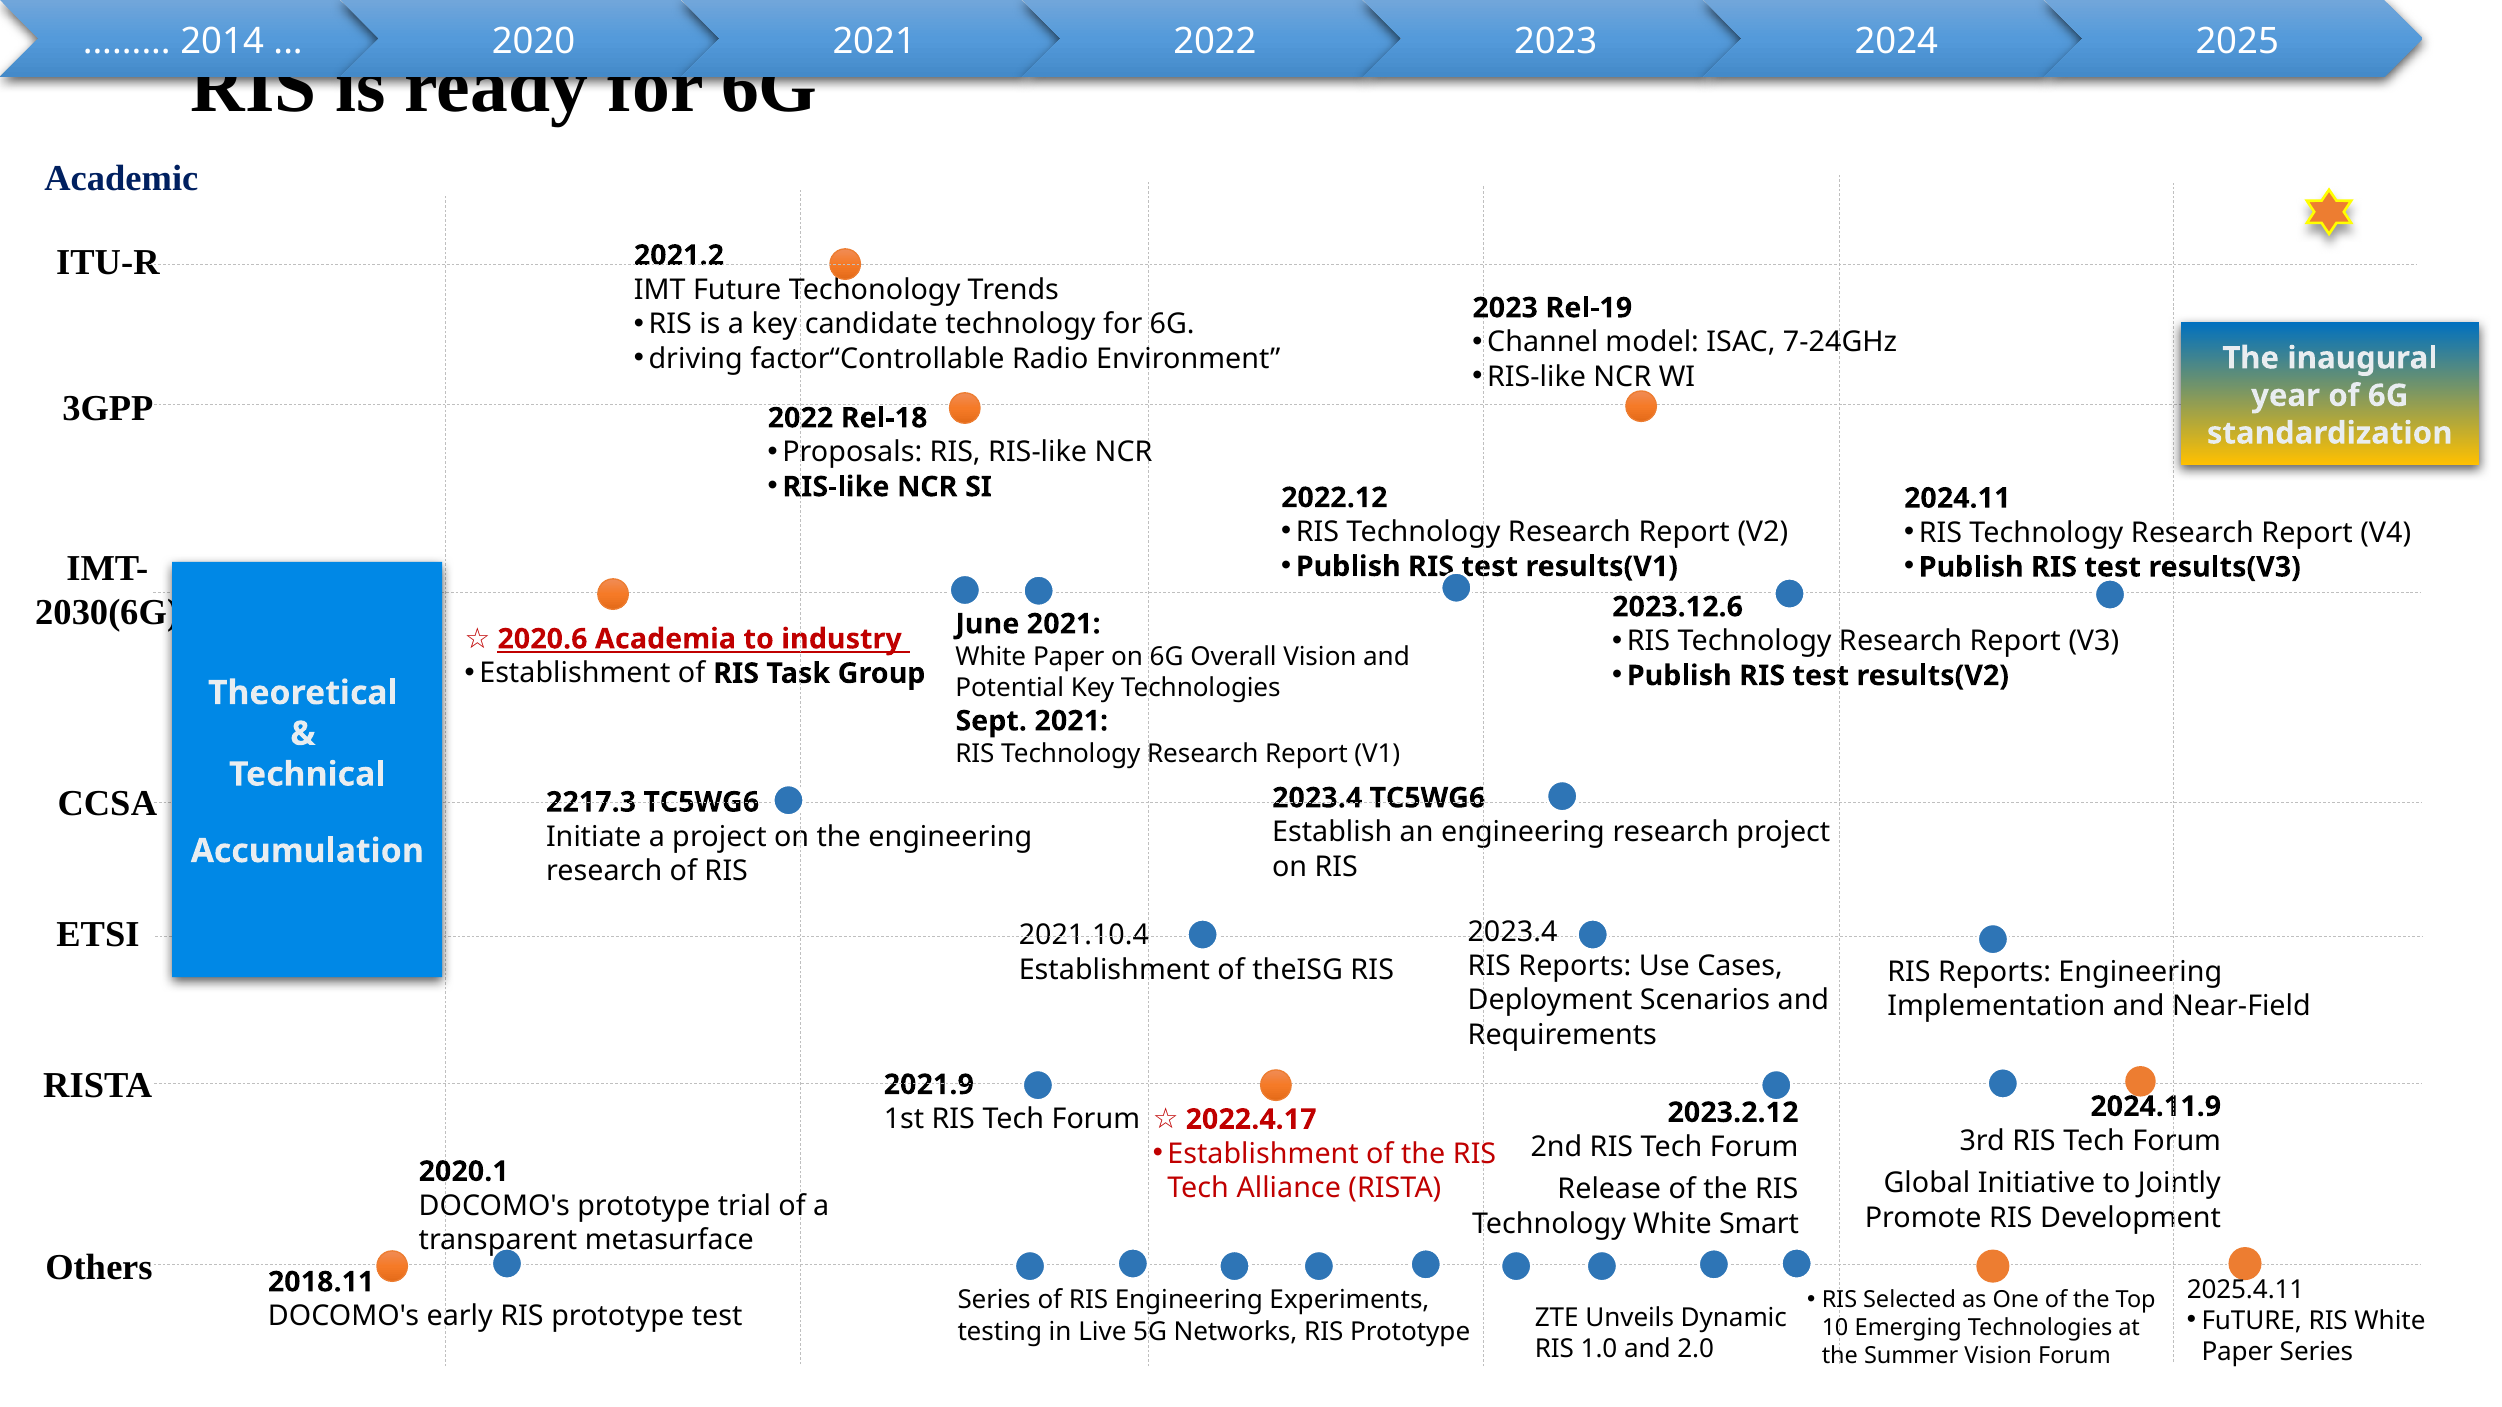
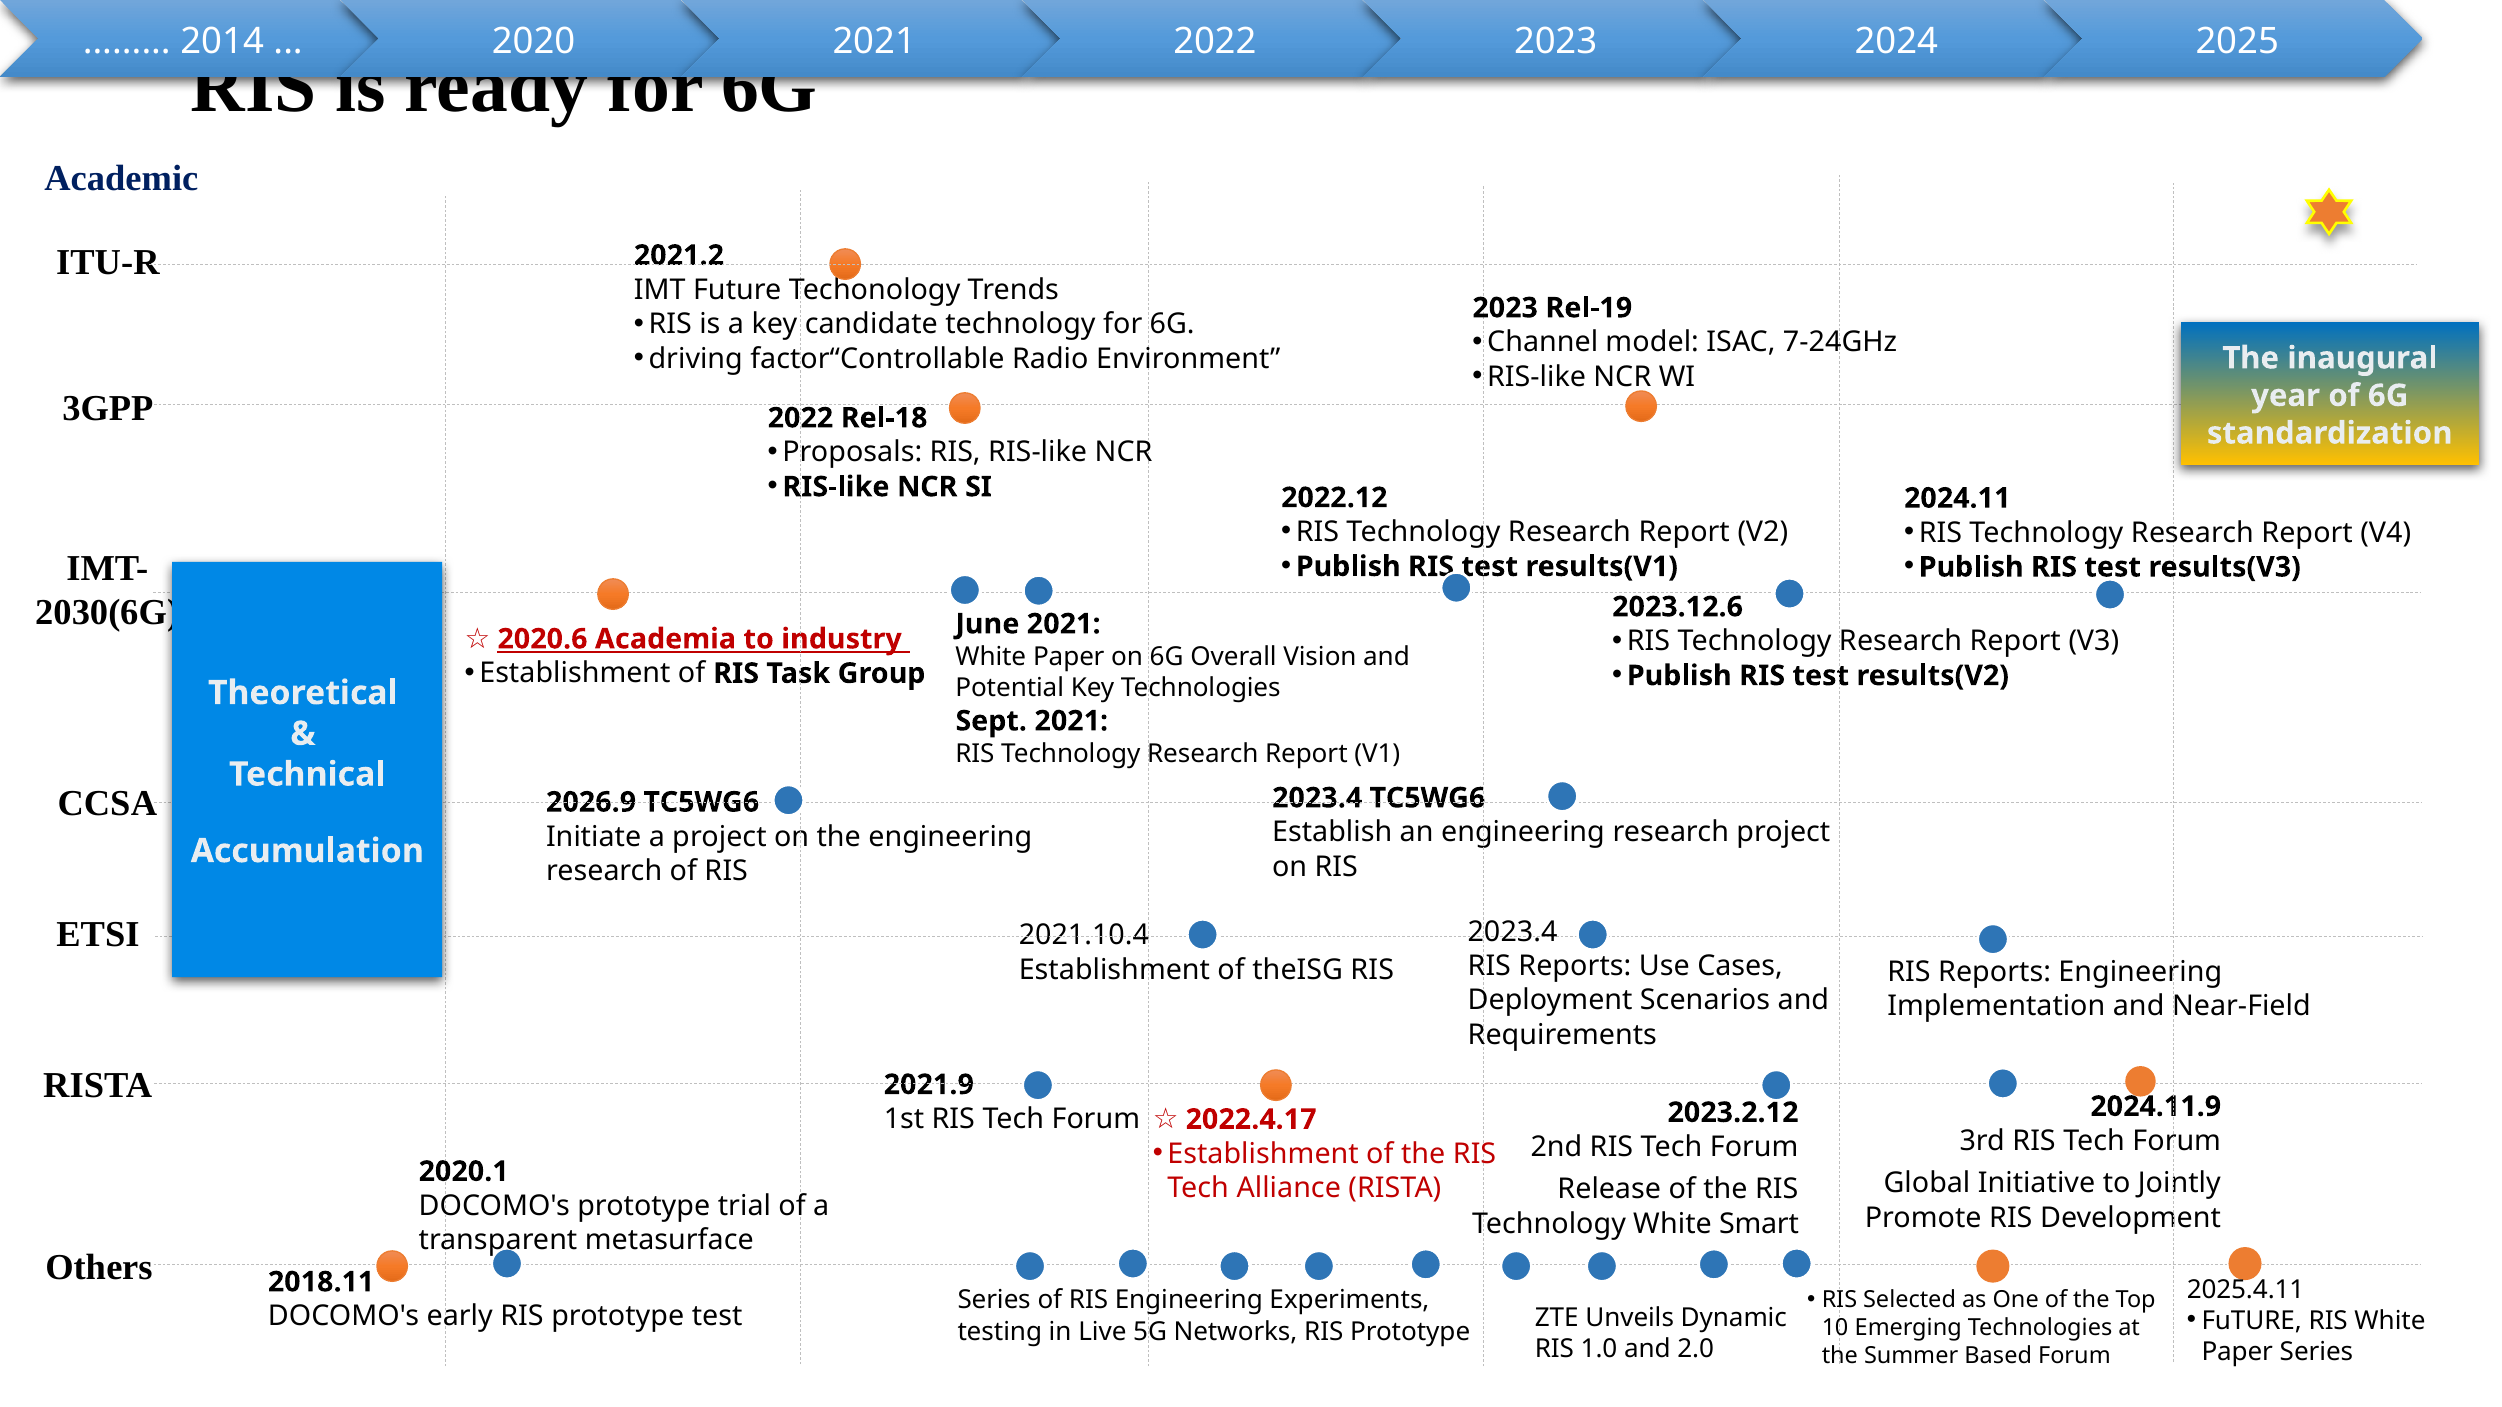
2217.3: 2217.3 -> 2026.9
Summer Vision: Vision -> Based
